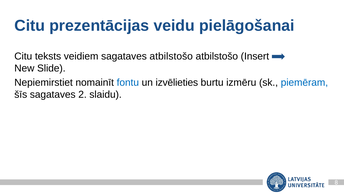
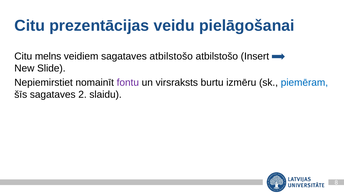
teksts: teksts -> melns
fontu colour: blue -> purple
izvēlieties: izvēlieties -> virsraksts
